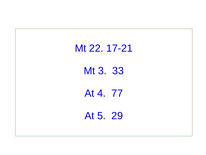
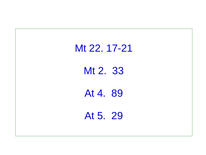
3: 3 -> 2
77: 77 -> 89
